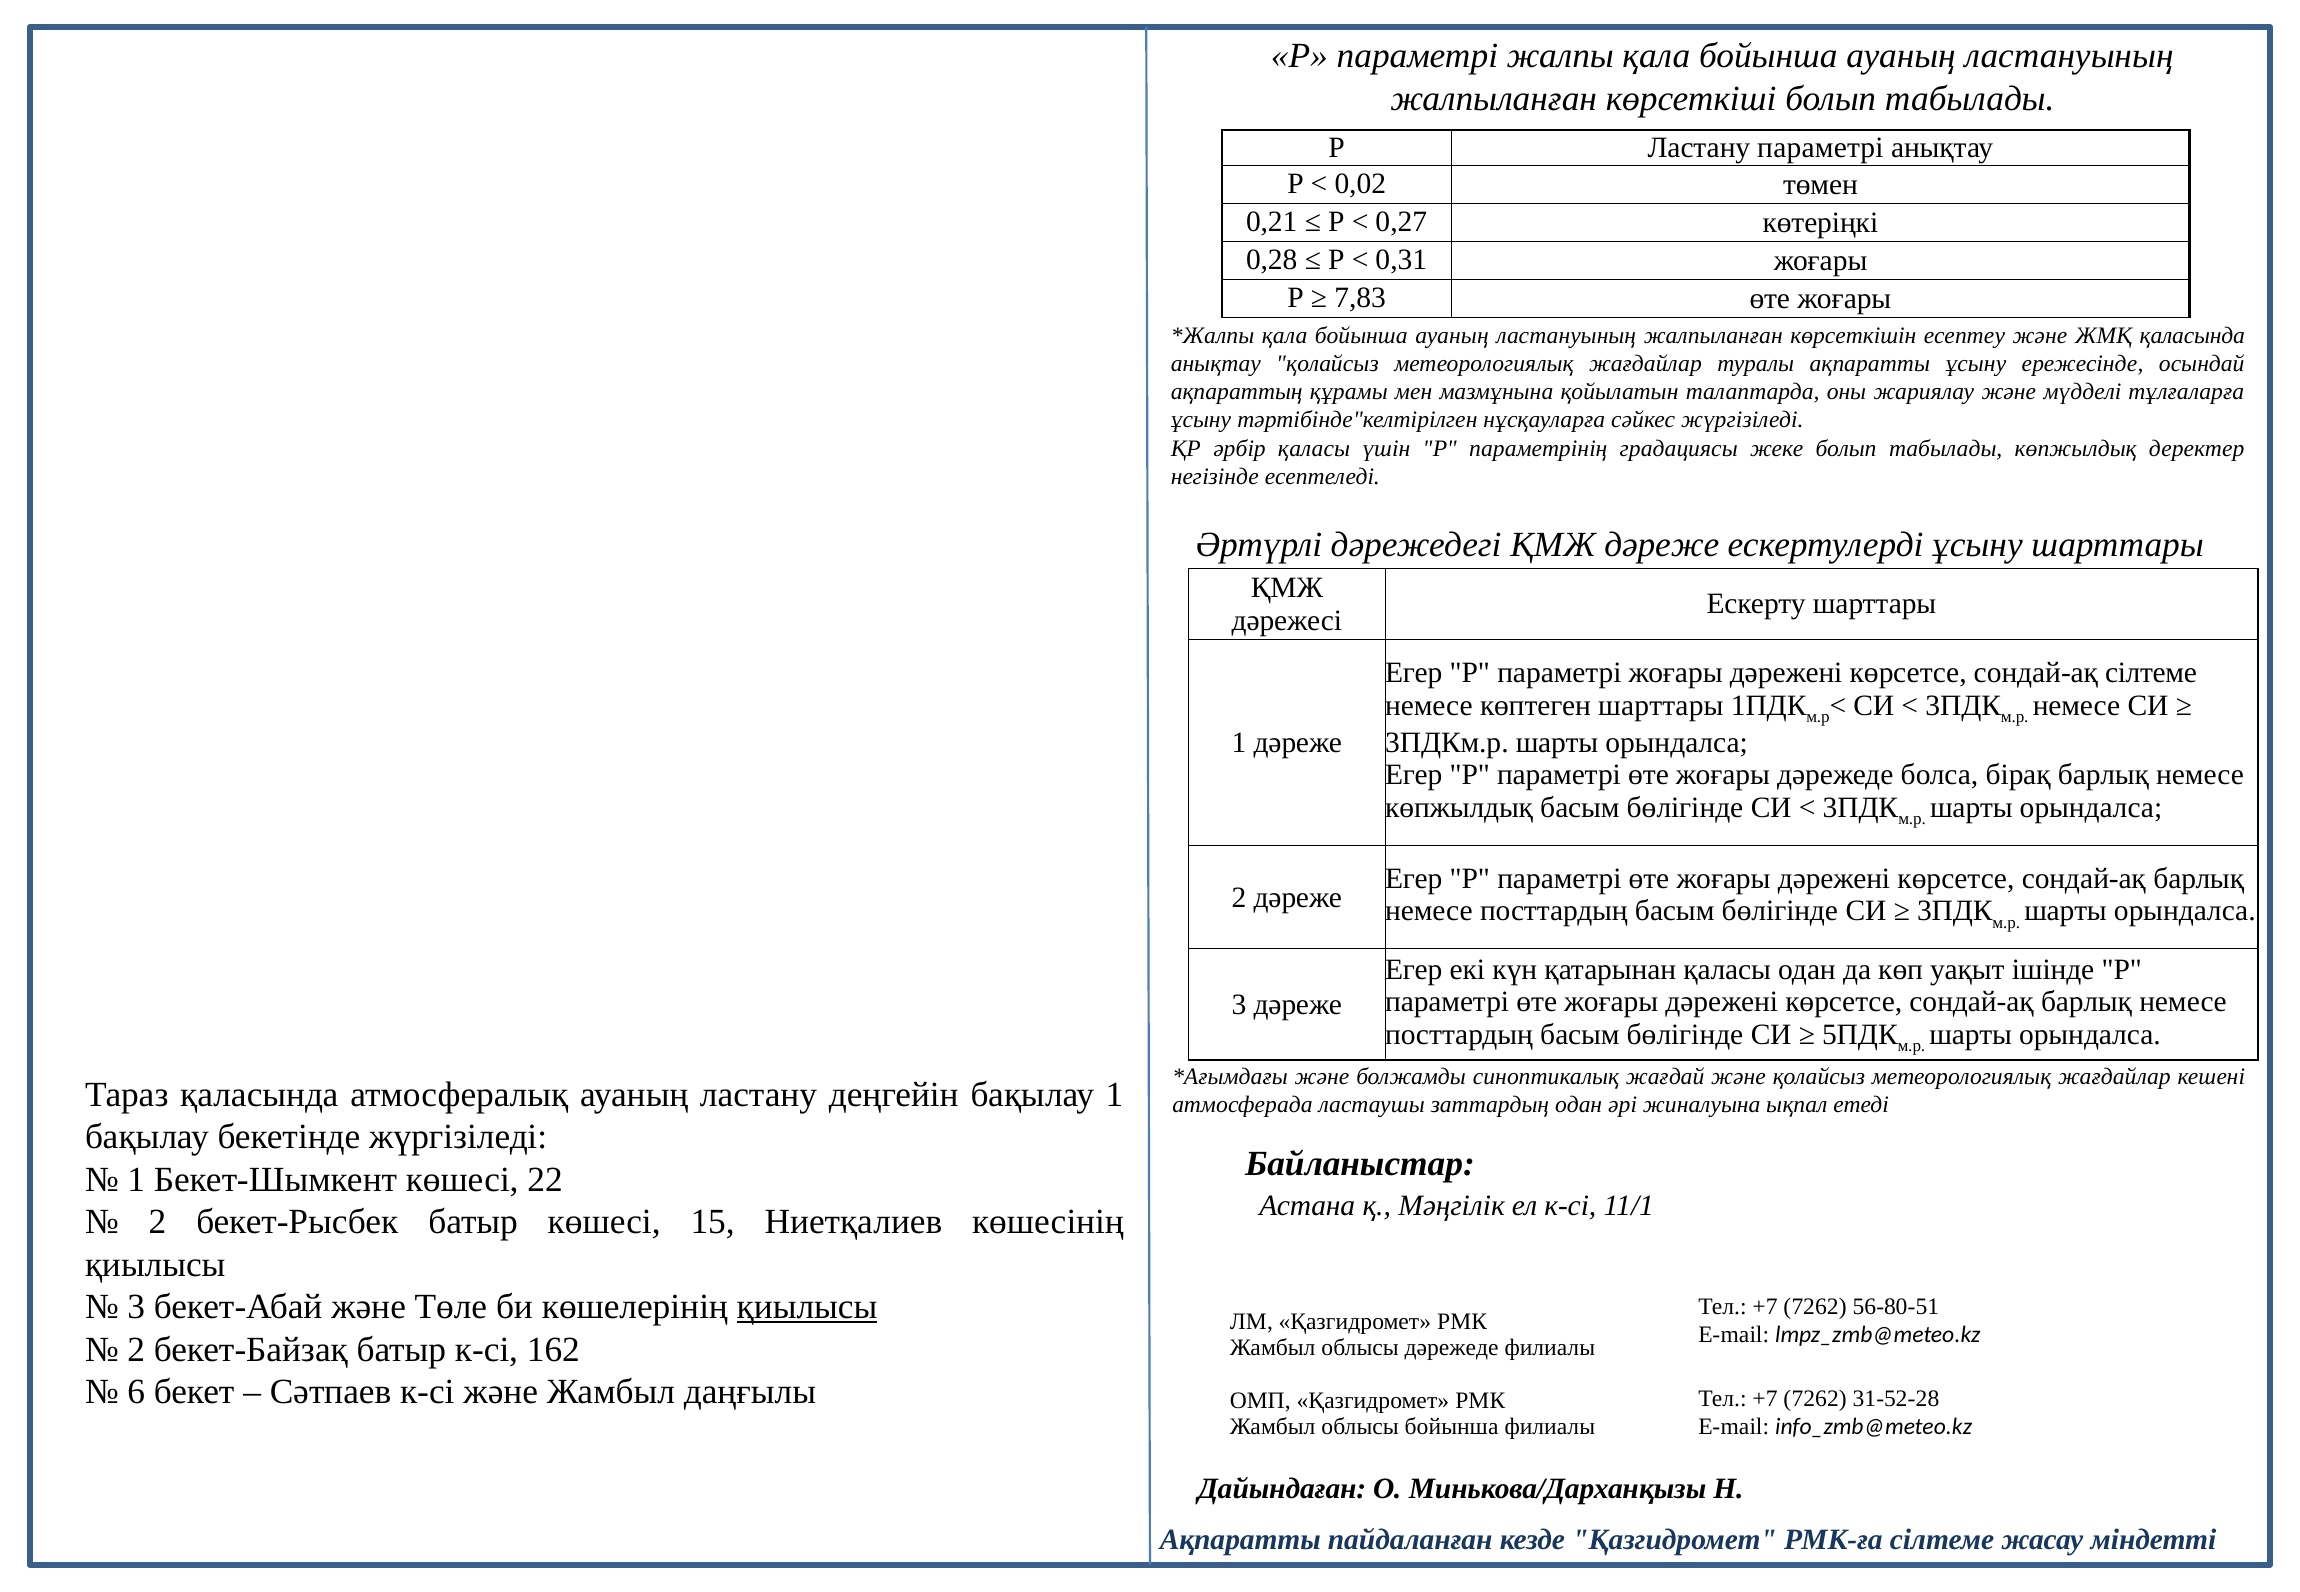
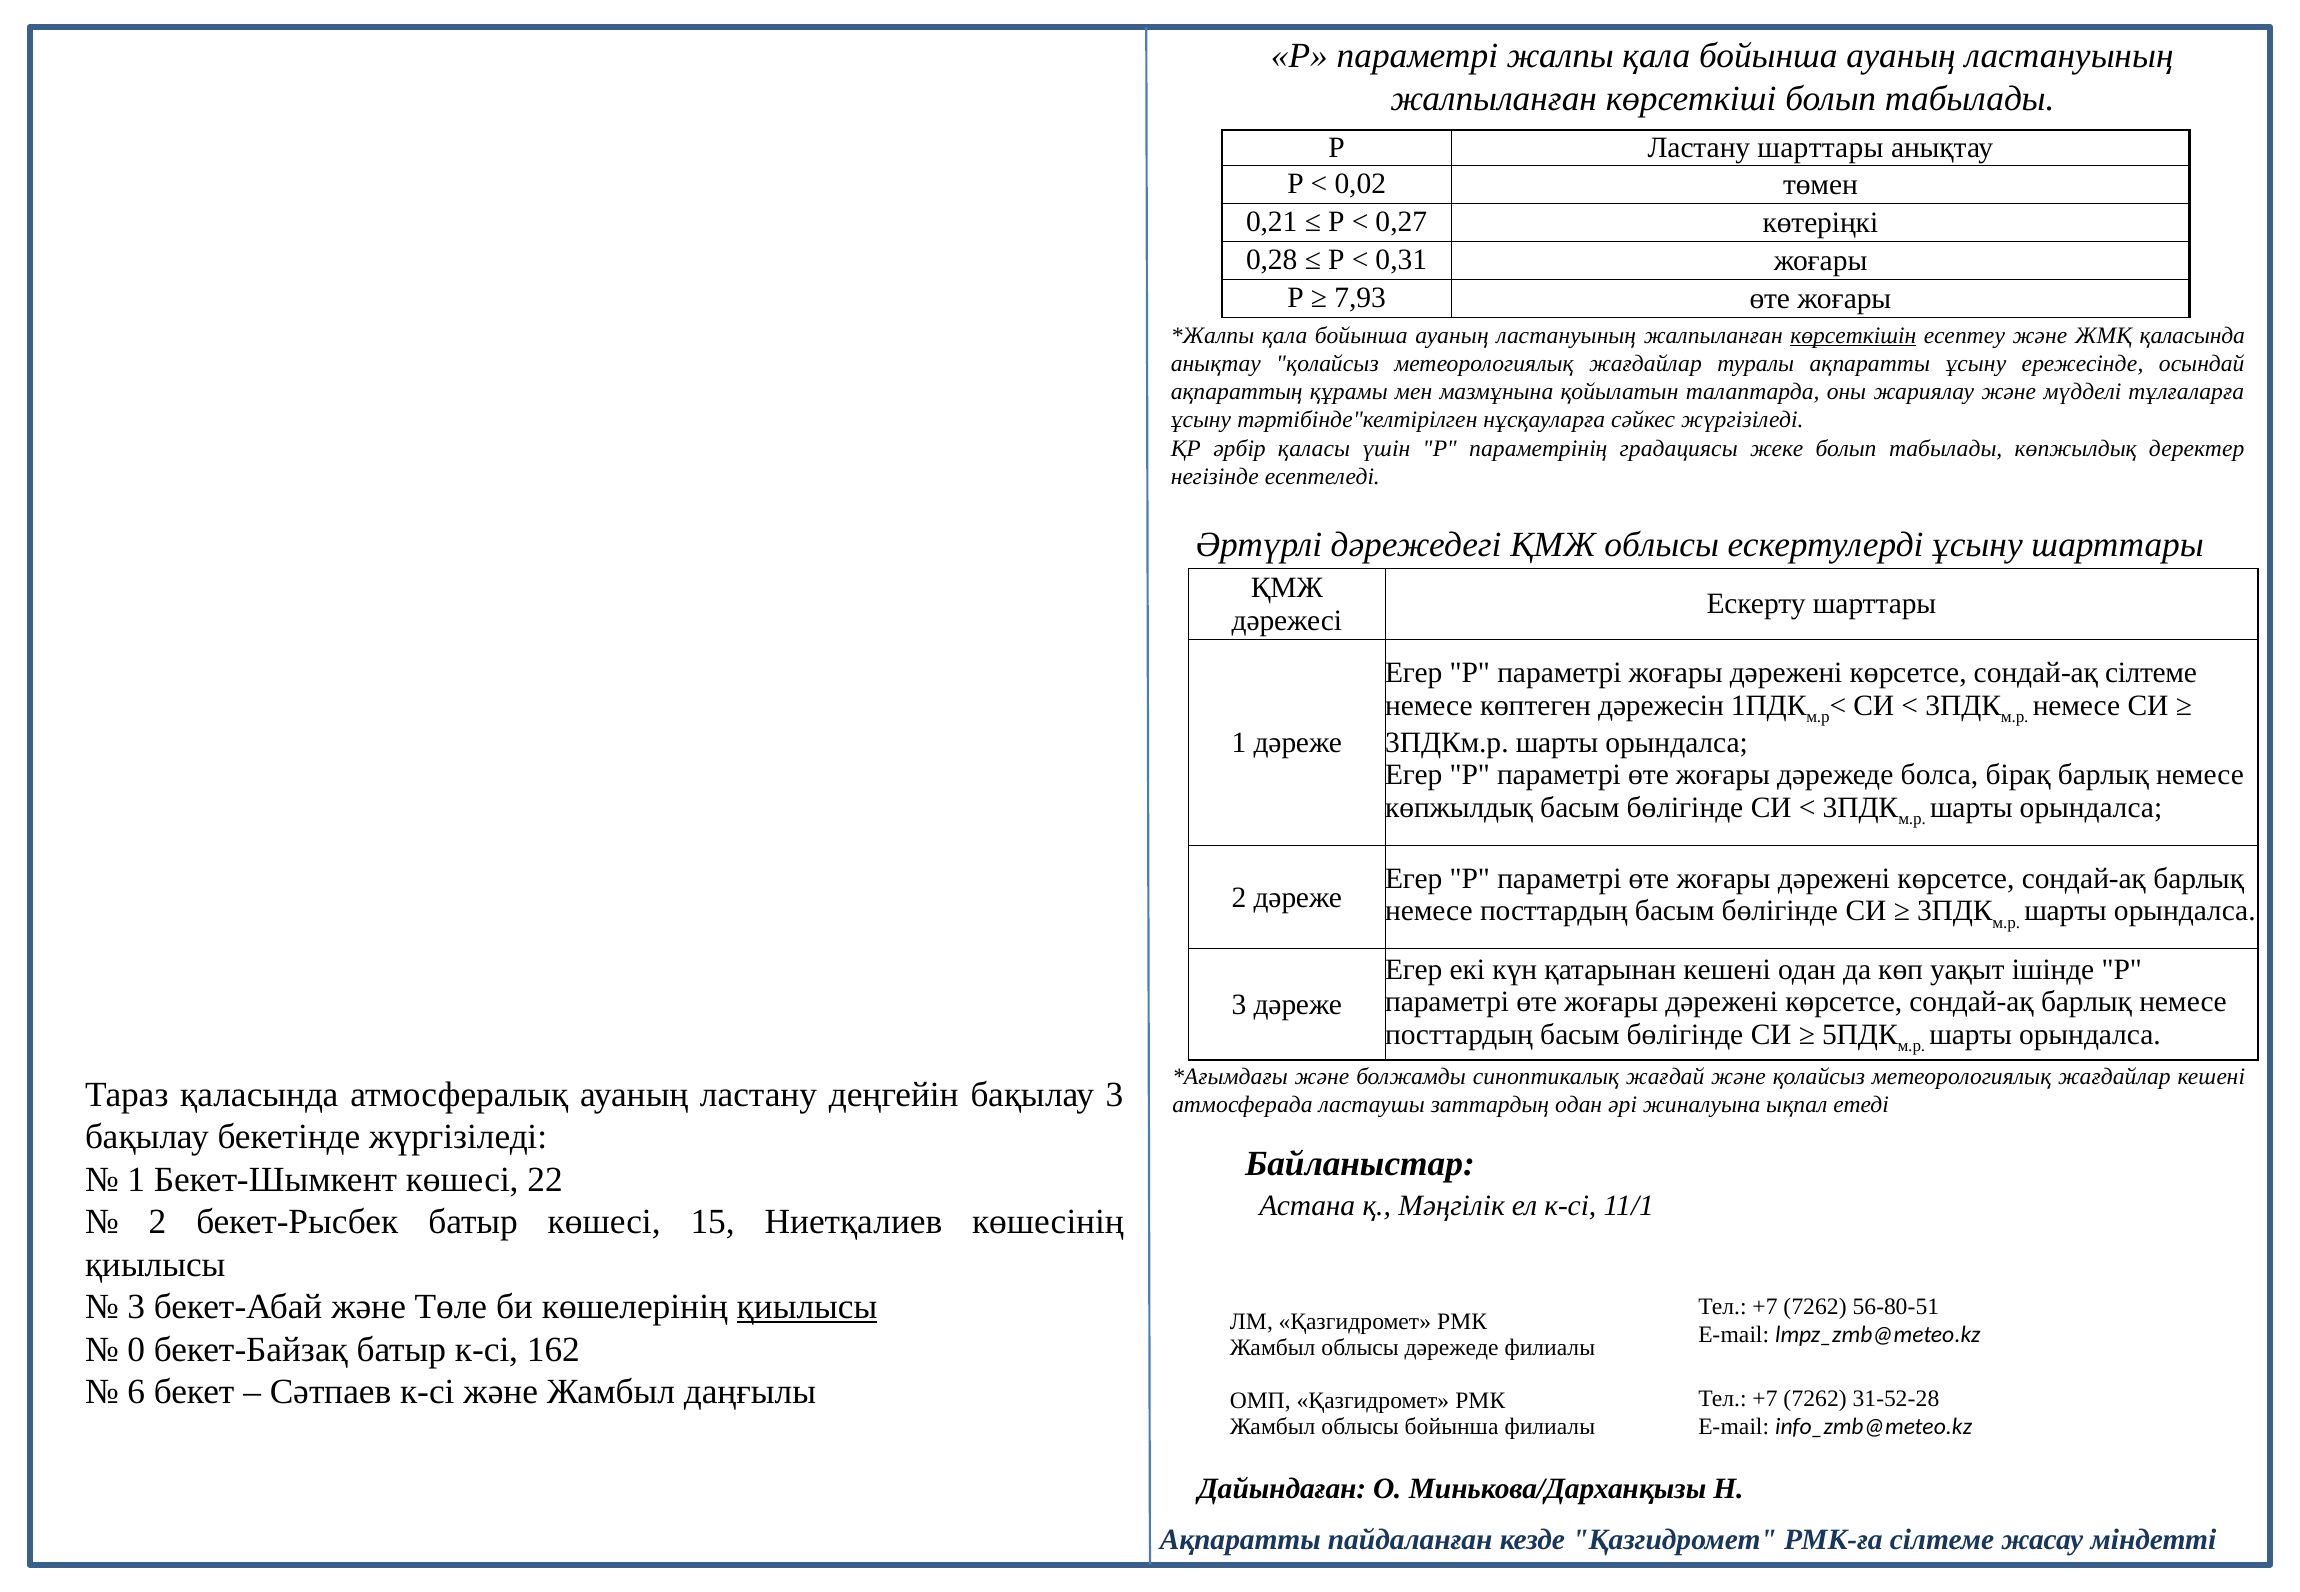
Ластану параметрі: параметрі -> шарттары
7,83: 7,83 -> 7,93
көрсеткішін underline: none -> present
ҚМЖ дәреже: дәреже -> облысы
көптеген шарттары: шарттары -> дәрежесін
қатарынан қаласы: қаласы -> кешені
бақылау 1: 1 -> 3
2 at (136, 1350): 2 -> 0
